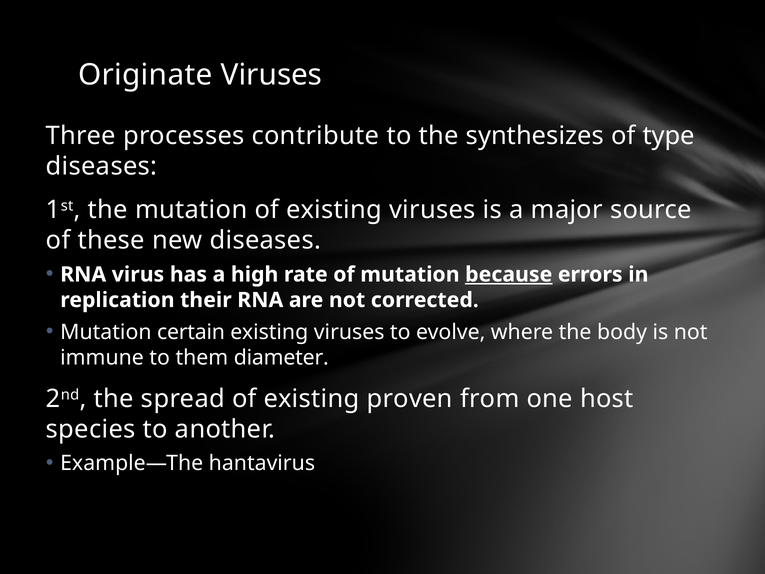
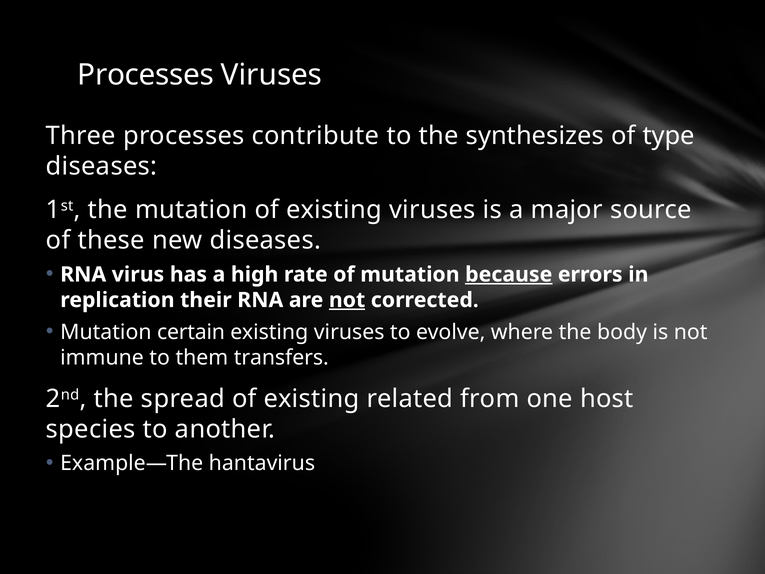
Originate at (145, 75): Originate -> Processes
not at (347, 300) underline: none -> present
diameter: diameter -> transfers
proven: proven -> related
